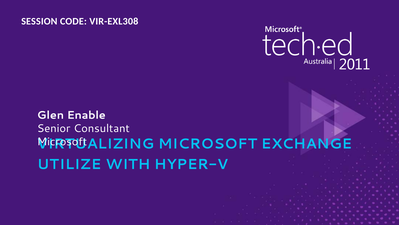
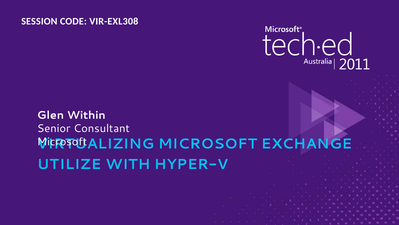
Enable: Enable -> Within
